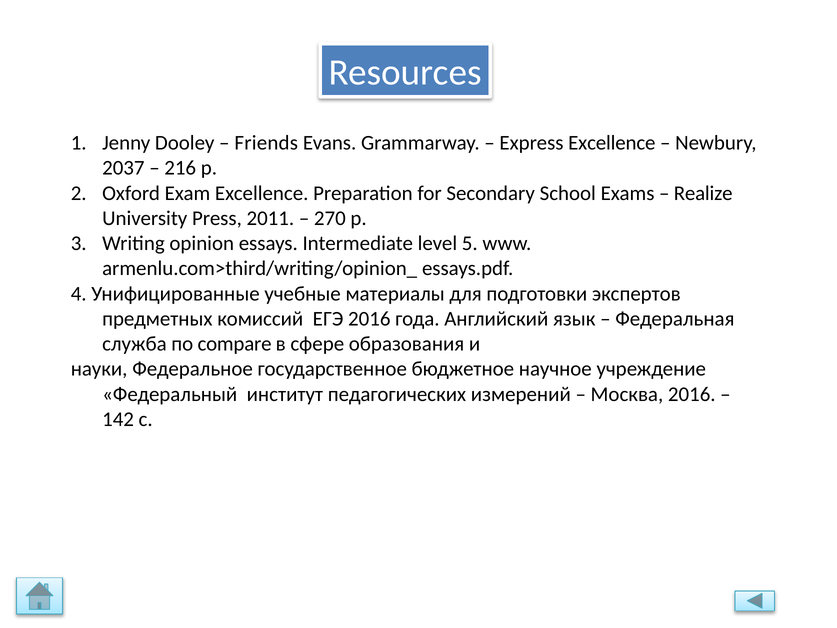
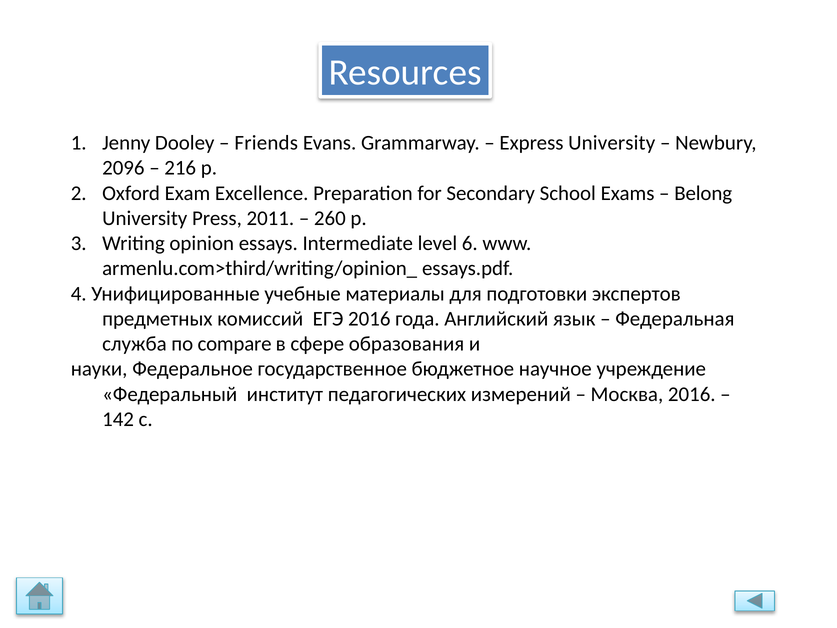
Express Excellence: Excellence -> University
2037: 2037 -> 2096
Realize: Realize -> Belong
270: 270 -> 260
5: 5 -> 6
